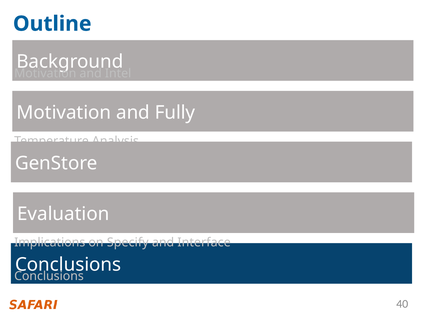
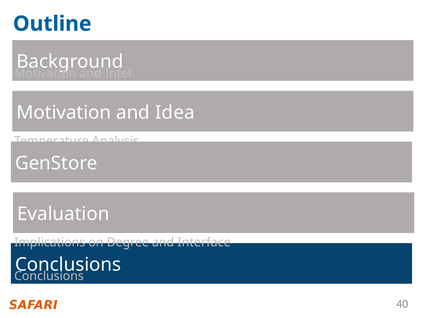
Fully: Fully -> Idea
Specify: Specify -> Degree
